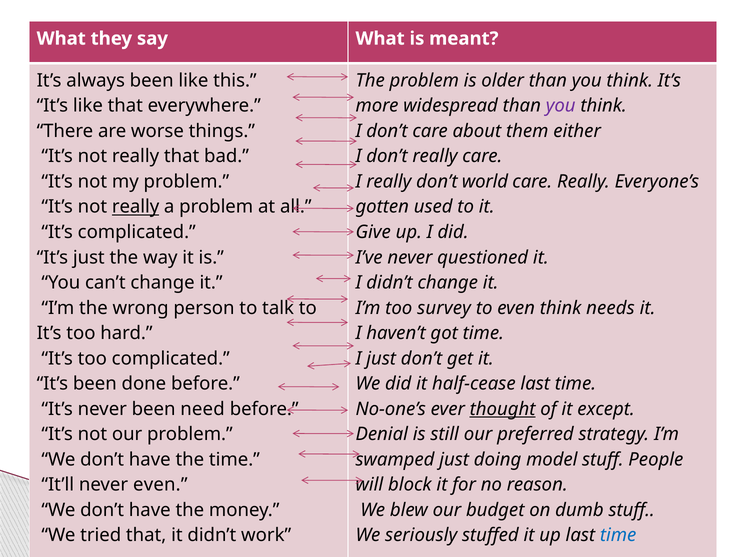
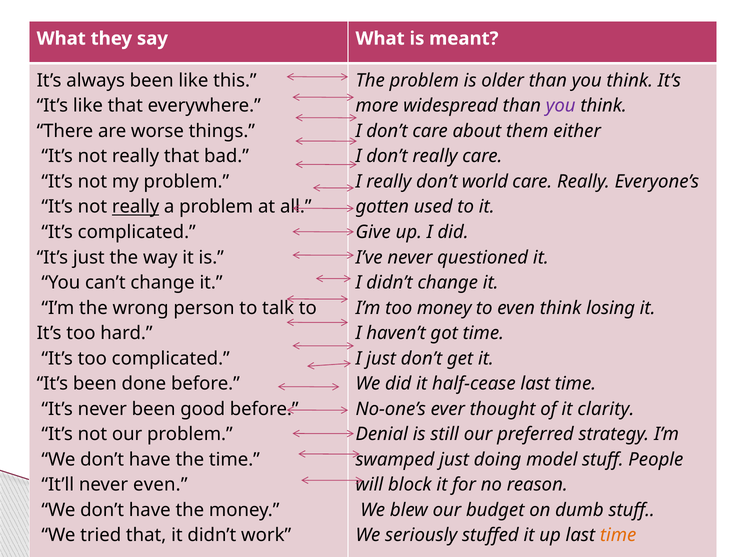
too survey: survey -> money
needs: needs -> losing
need: need -> good
thought underline: present -> none
except: except -> clarity
time at (618, 535) colour: blue -> orange
